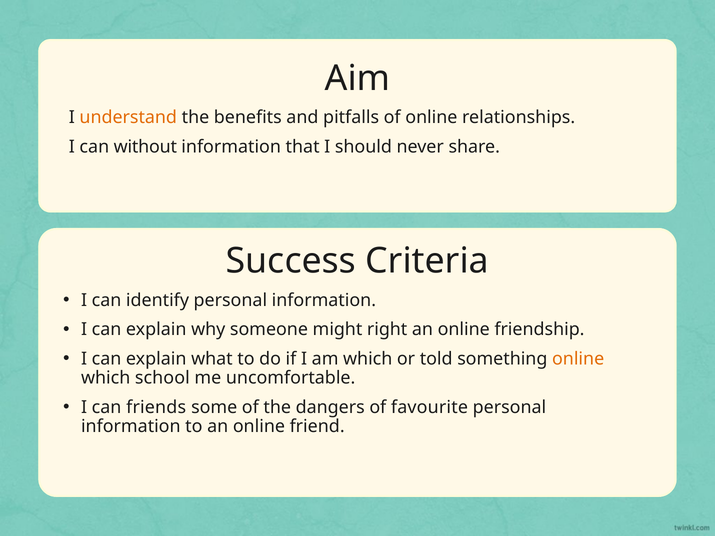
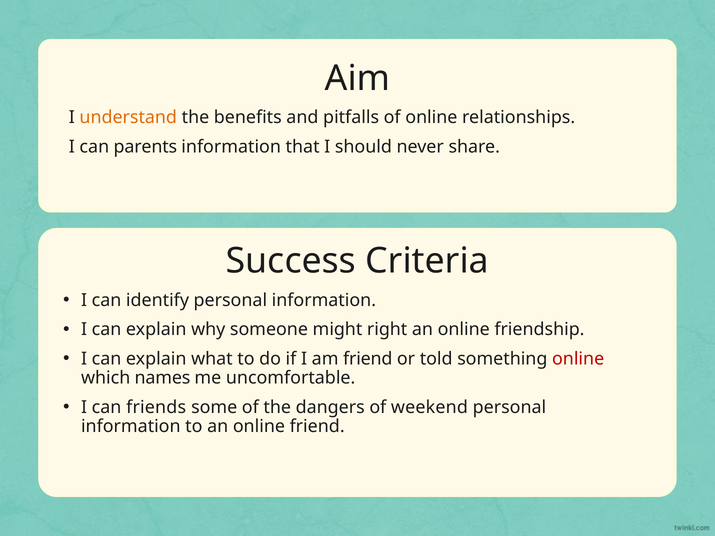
without: without -> parents
am which: which -> friend
online at (578, 359) colour: orange -> red
school: school -> names
favourite: favourite -> weekend
